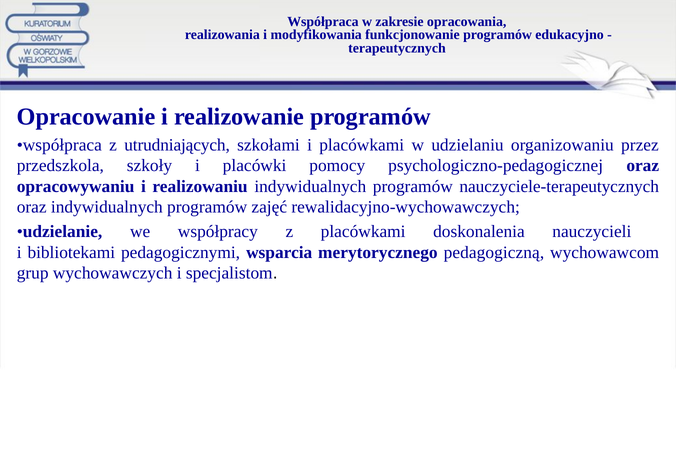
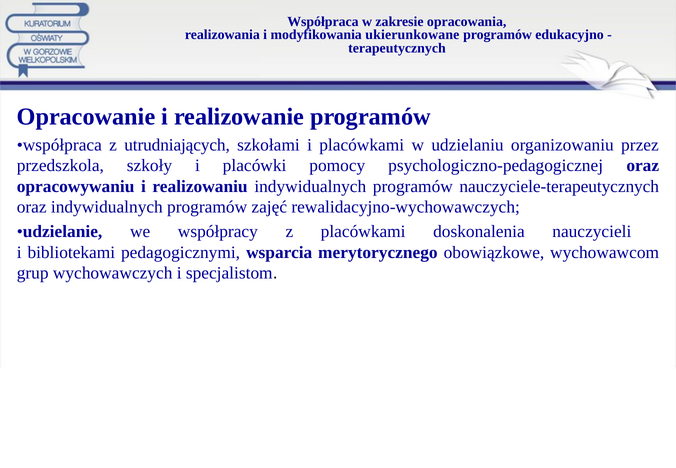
funkcjonowanie: funkcjonowanie -> ukierunkowane
pedagogiczną: pedagogiczną -> obowiązkowe
